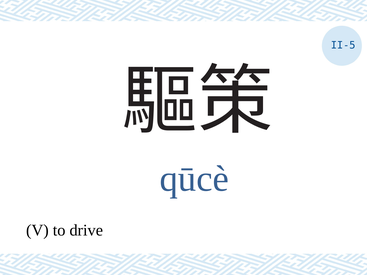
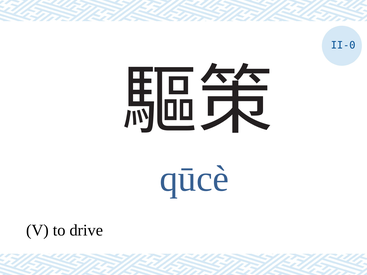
II-5: II-5 -> II-0
